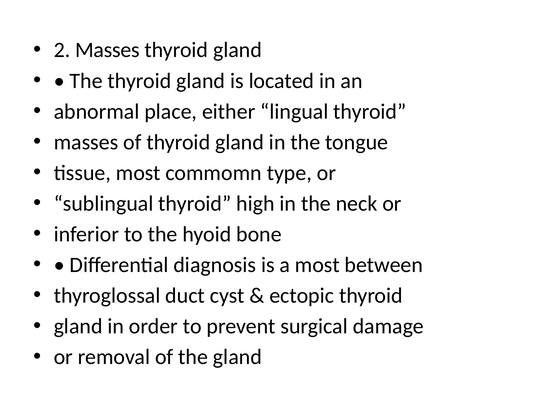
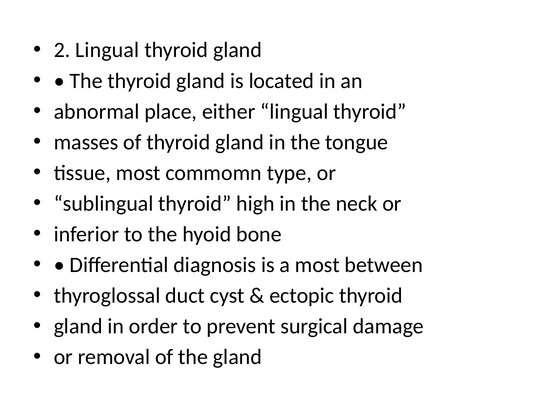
2 Masses: Masses -> Lingual
